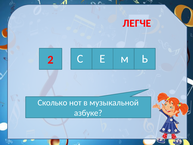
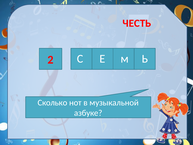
ЛЕГЧЕ: ЛЕГЧЕ -> ЧЕСТЬ
